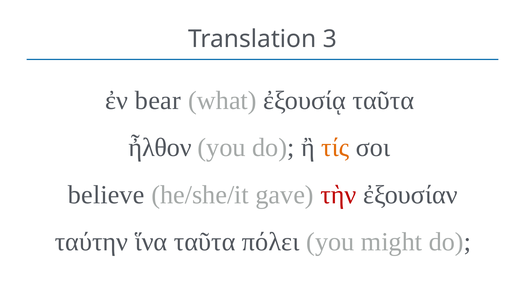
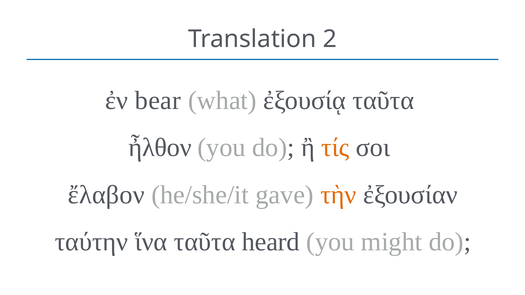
3: 3 -> 2
believe: believe -> ἔλαβον
τὴν colour: red -> orange
πόλει: πόλει -> heard
